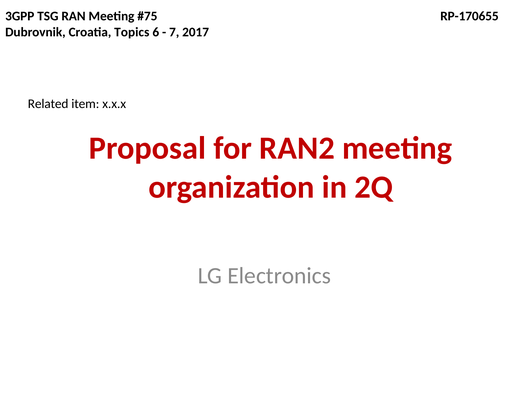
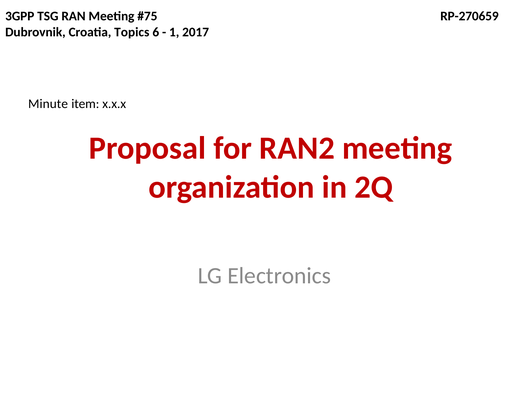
RP-170655: RP-170655 -> RP-270659
7: 7 -> 1
Related: Related -> Minute
